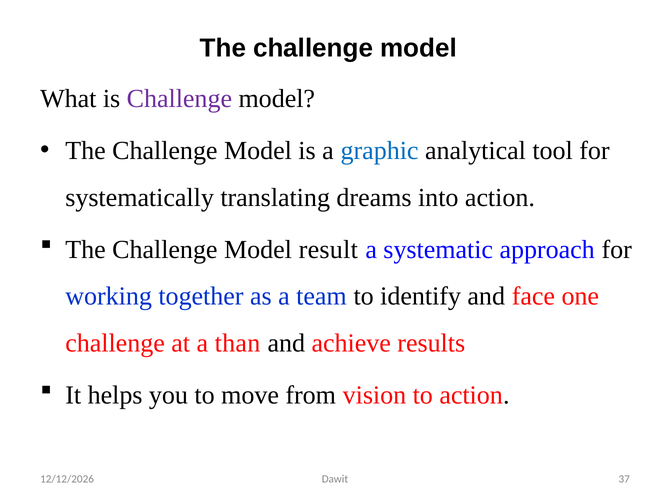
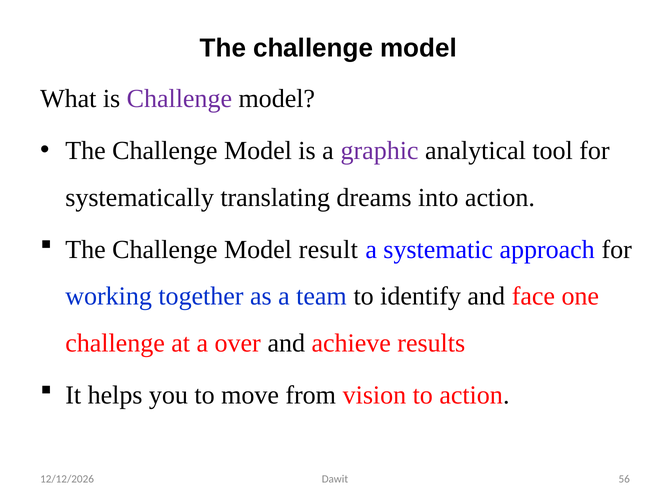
graphic colour: blue -> purple
than: than -> over
37: 37 -> 56
